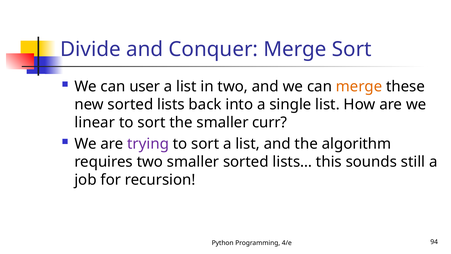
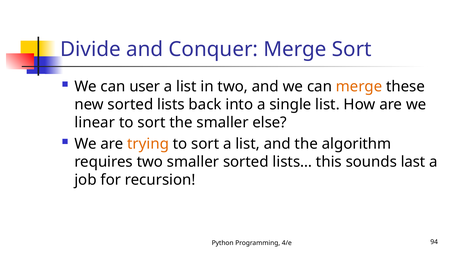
curr: curr -> else
trying colour: purple -> orange
still: still -> last
